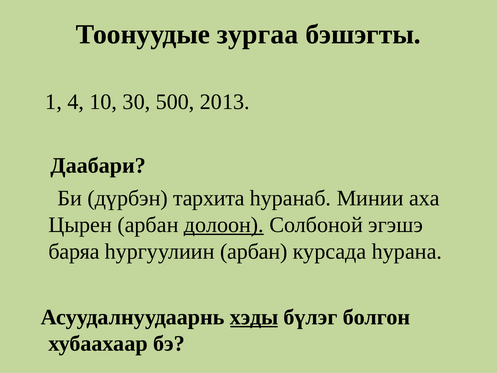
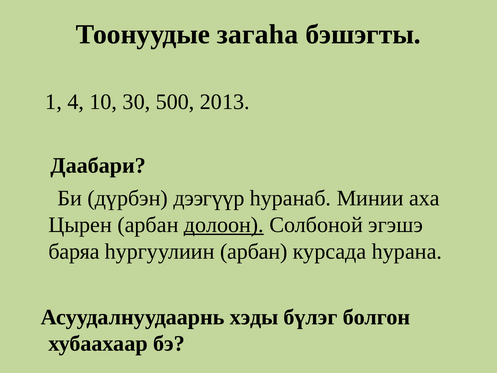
зургаа: зургаа -> загаһа
тархита: тархита -> дээгүүр
хэды underline: present -> none
